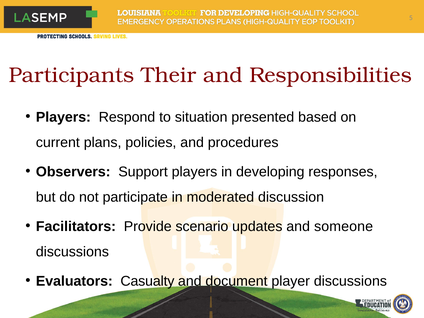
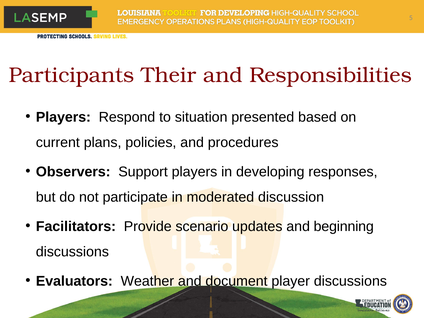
someone: someone -> beginning
Casualty: Casualty -> Weather
